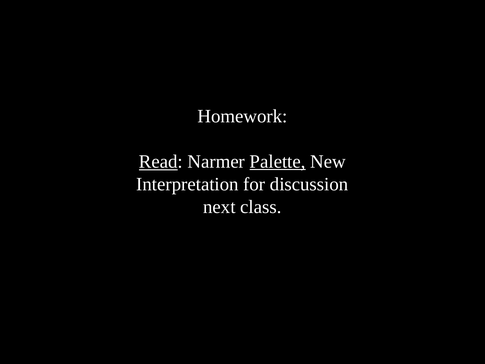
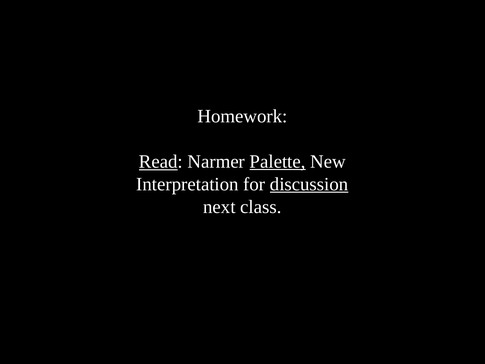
discussion underline: none -> present
